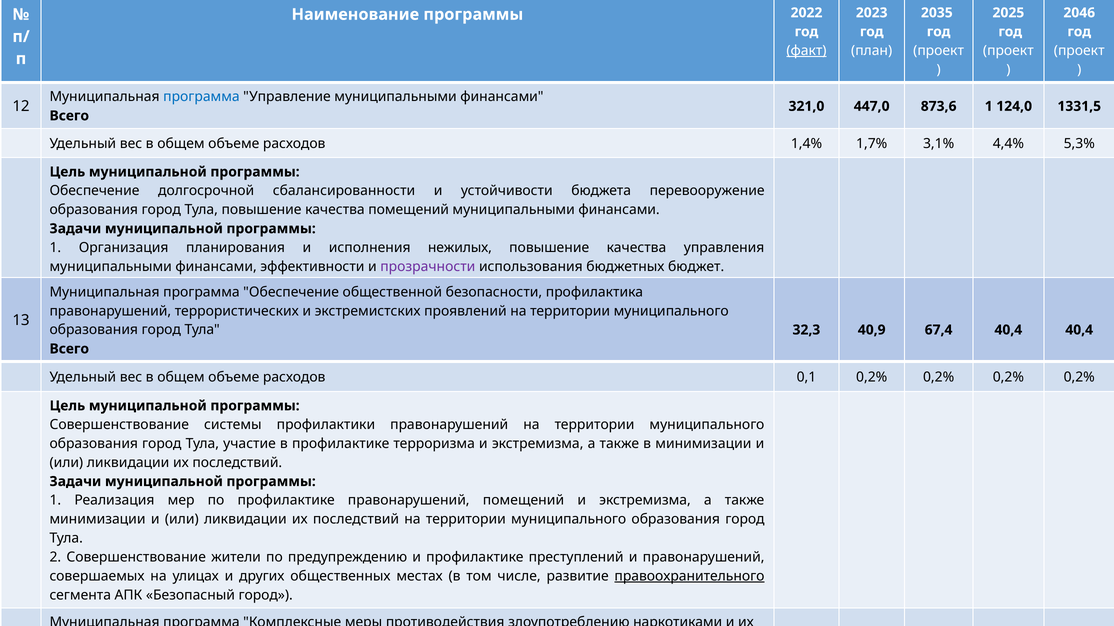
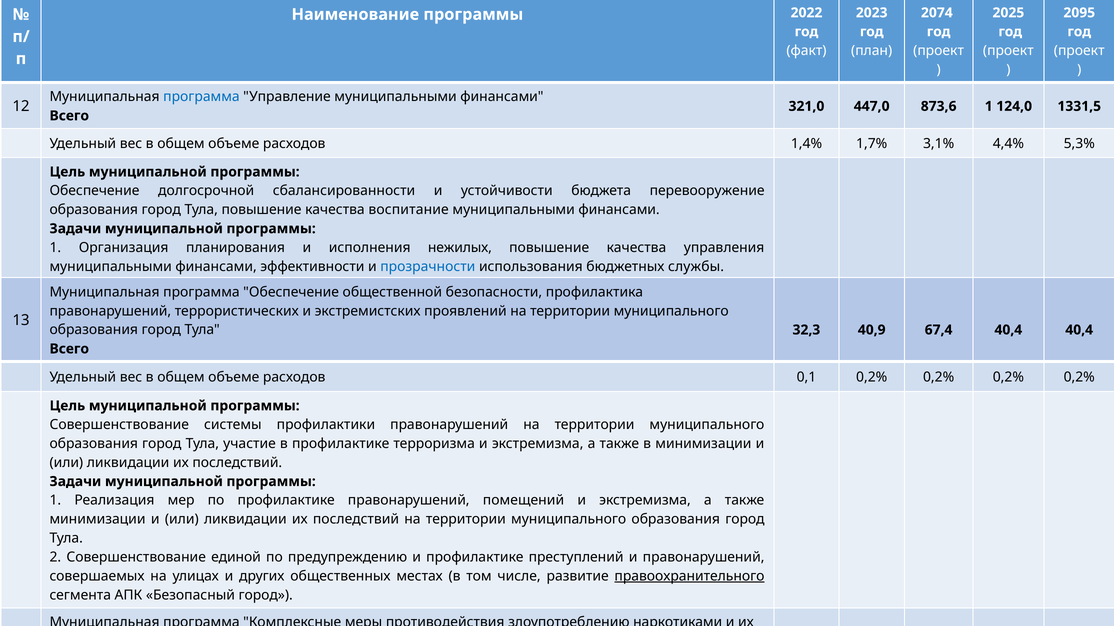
2035: 2035 -> 2074
2046: 2046 -> 2095
факт underline: present -> none
качества помещений: помещений -> воспитание
прозрачности colour: purple -> blue
бюджет: бюджет -> службы
жители: жители -> единой
